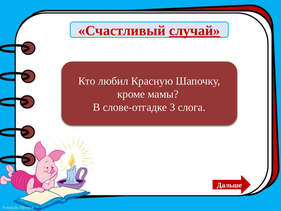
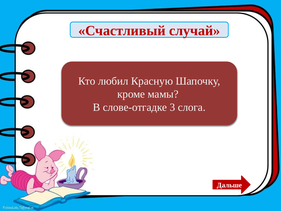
случай underline: present -> none
